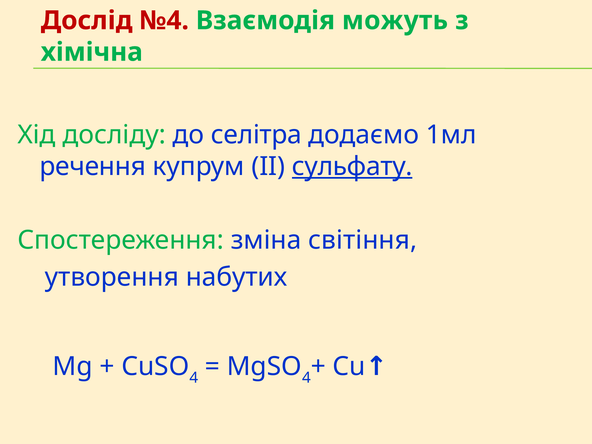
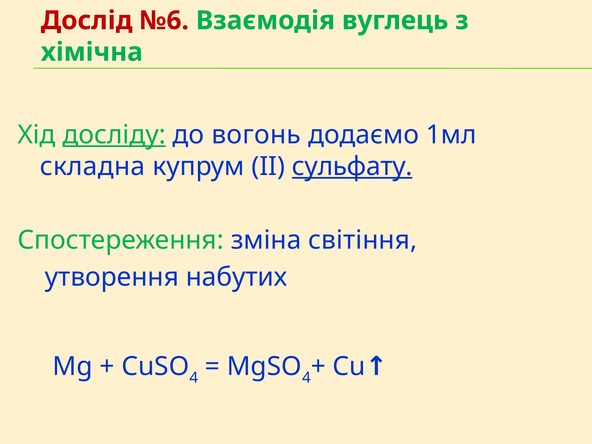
№4: №4 -> №6
можуть: можуть -> вуглець
досліду underline: none -> present
селітра: селітра -> вогонь
речення: речення -> складна
